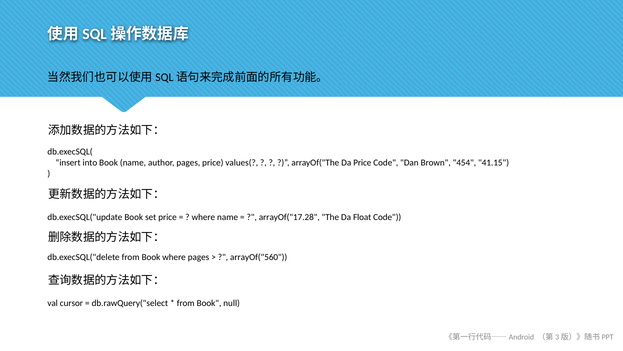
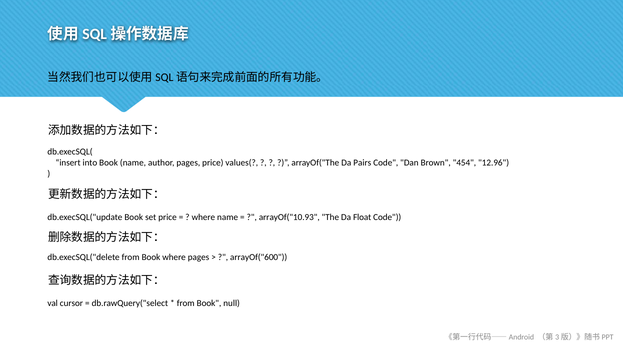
Da Price: Price -> Pairs
41.15: 41.15 -> 12.96
arrayOf("17.28: arrayOf("17.28 -> arrayOf("10.93
arrayOf("560: arrayOf("560 -> arrayOf("600
